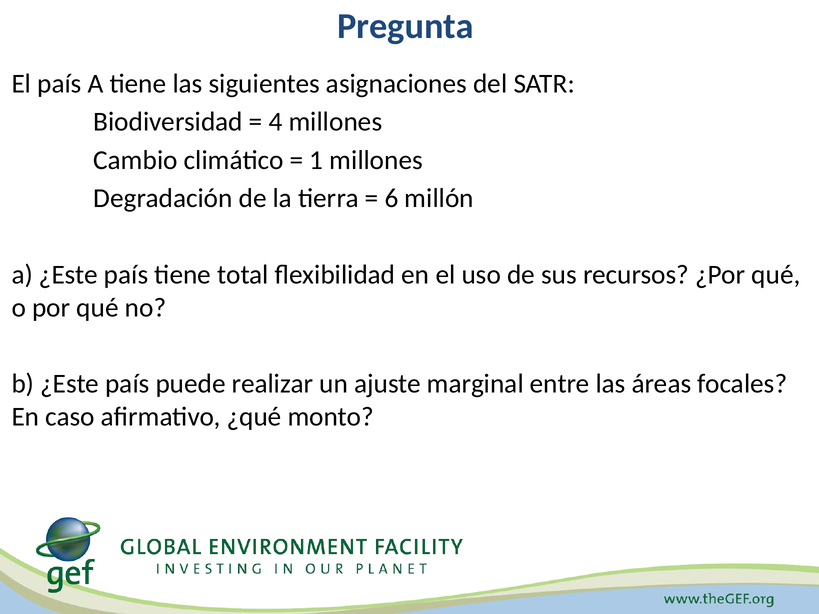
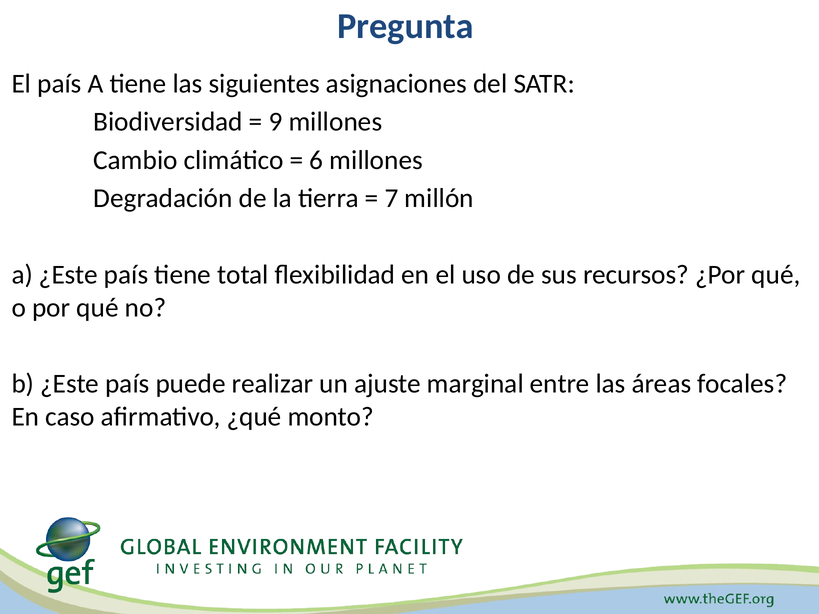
4: 4 -> 9
1: 1 -> 6
6: 6 -> 7
